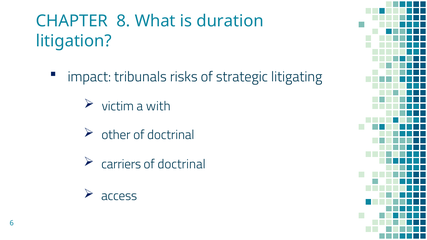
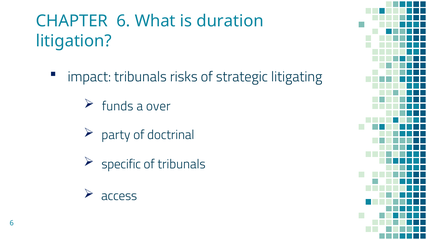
CHAPTER 8: 8 -> 6
victim: victim -> funds
with: with -> over
other: other -> party
carriers: carriers -> specific
doctrinal at (182, 164): doctrinal -> tribunals
